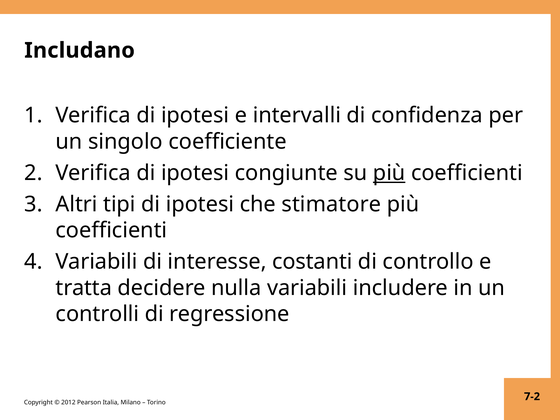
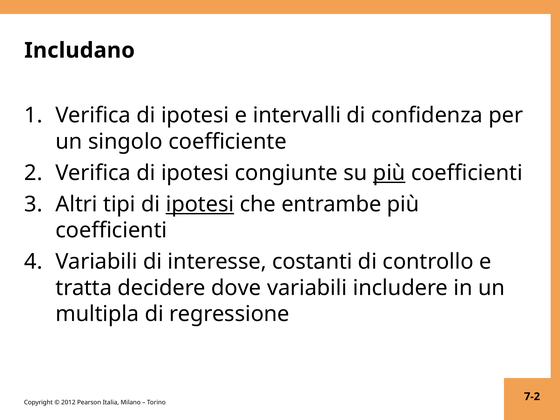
ipotesi at (200, 204) underline: none -> present
stimatore: stimatore -> entrambe
nulla: nulla -> dove
controlli: controlli -> multipla
